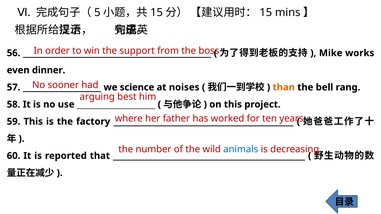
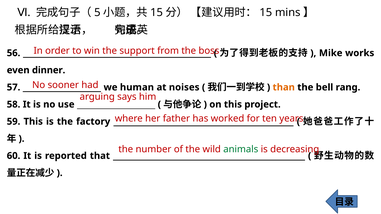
science: science -> human
best: best -> says
animals colour: blue -> green
